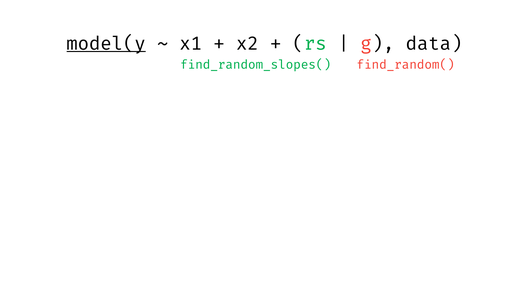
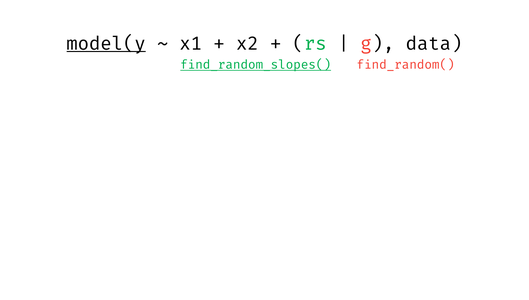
find_random_slopes( underline: none -> present
